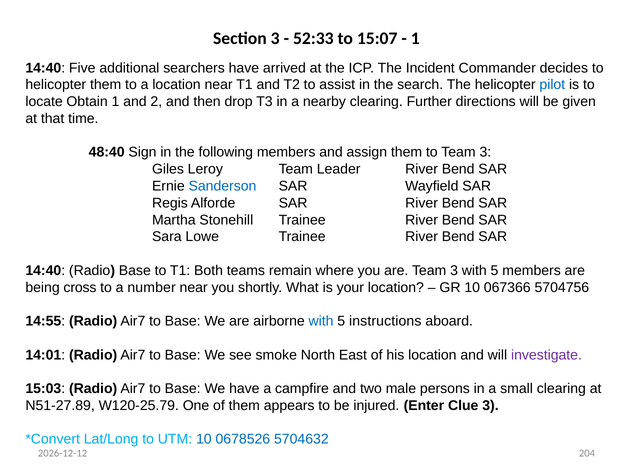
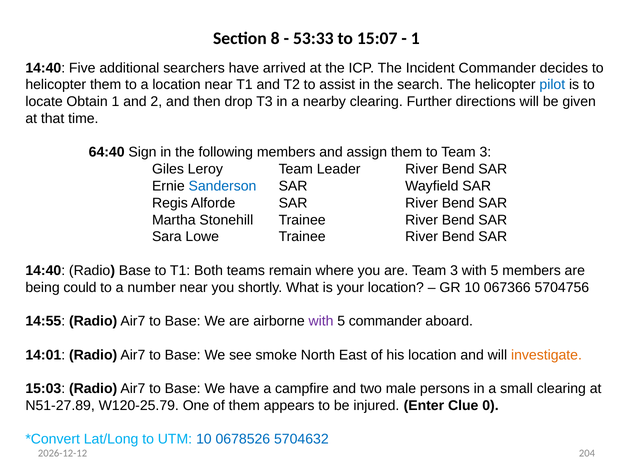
Section 3: 3 -> 8
52:33: 52:33 -> 53:33
48:40: 48:40 -> 64:40
cross: cross -> could
with at (321, 321) colour: blue -> purple
5 instructions: instructions -> commander
investigate colour: purple -> orange
Clue 3: 3 -> 0
